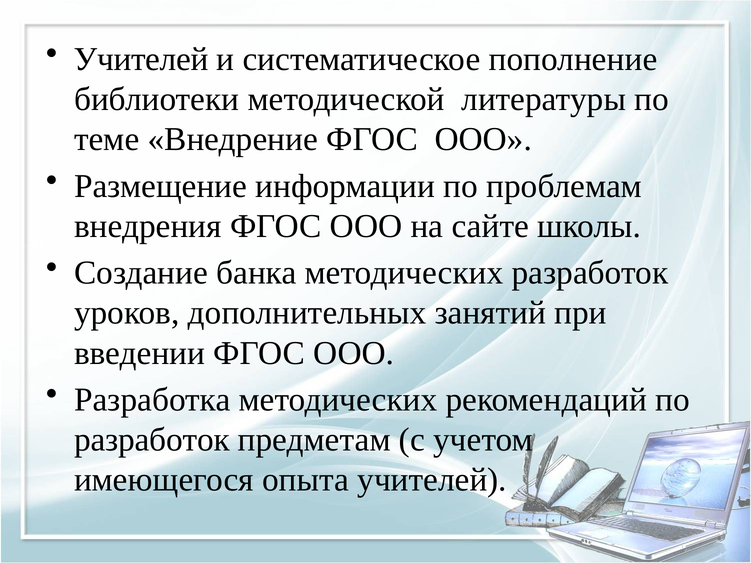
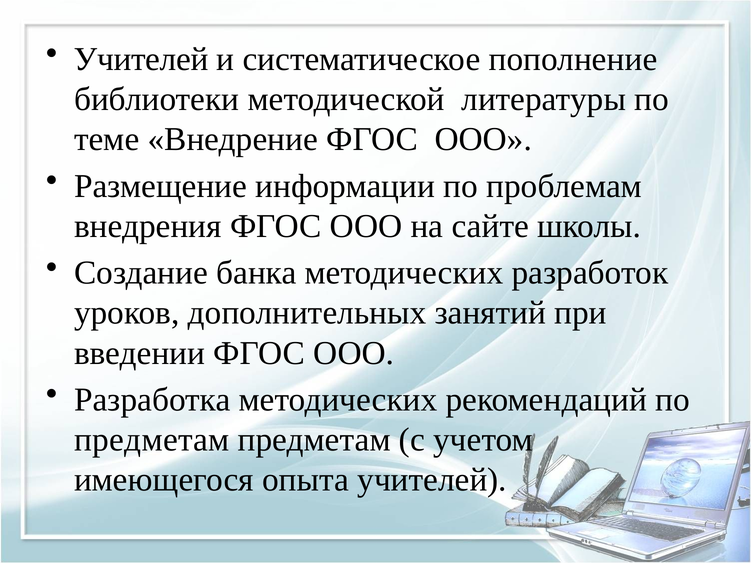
разработок at (152, 440): разработок -> предметам
